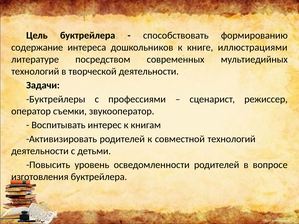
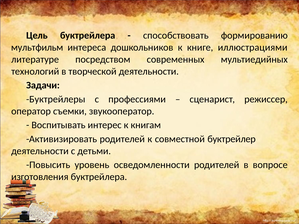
содержание: содержание -> мультфильм
совместной технологий: технологий -> буктрейлер
